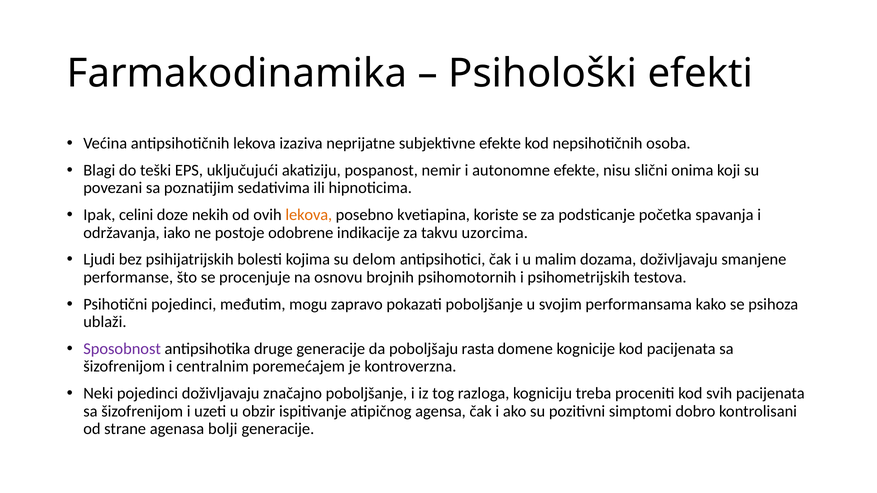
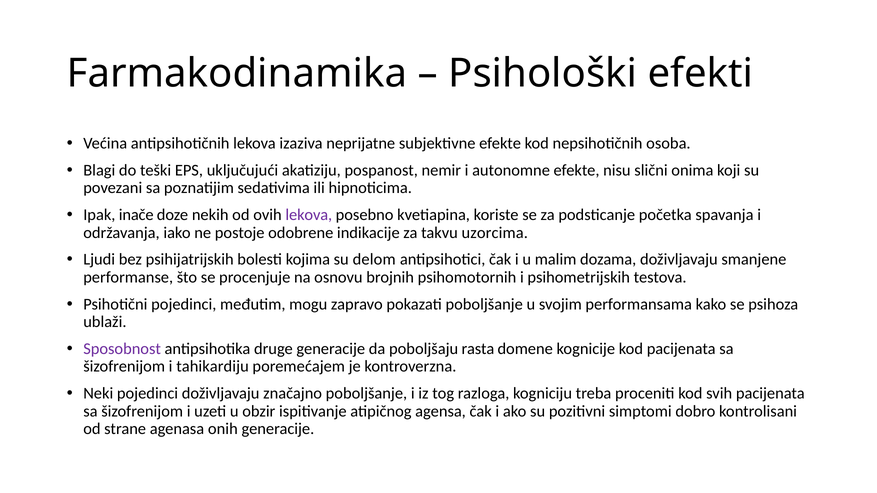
celini: celini -> inače
lekova at (309, 215) colour: orange -> purple
centralnim: centralnim -> tahikardiju
bolji: bolji -> onih
